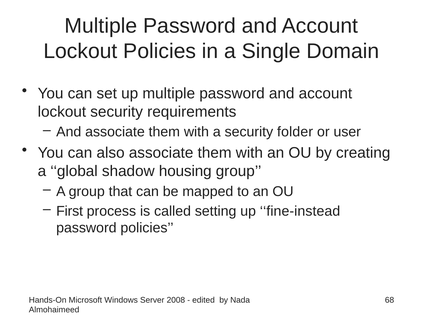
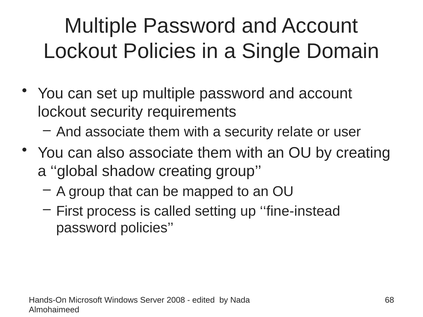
folder: folder -> relate
shadow housing: housing -> creating
